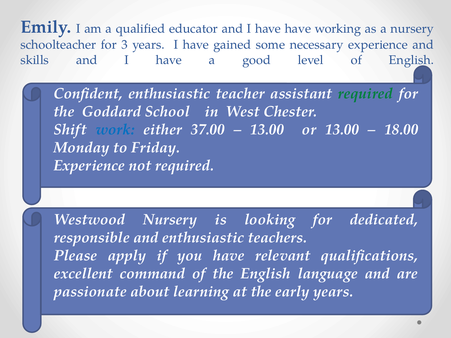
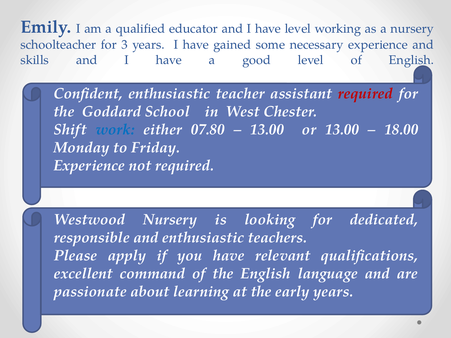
have have: have -> level
required at (365, 94) colour: green -> red
37.00: 37.00 -> 07.80
